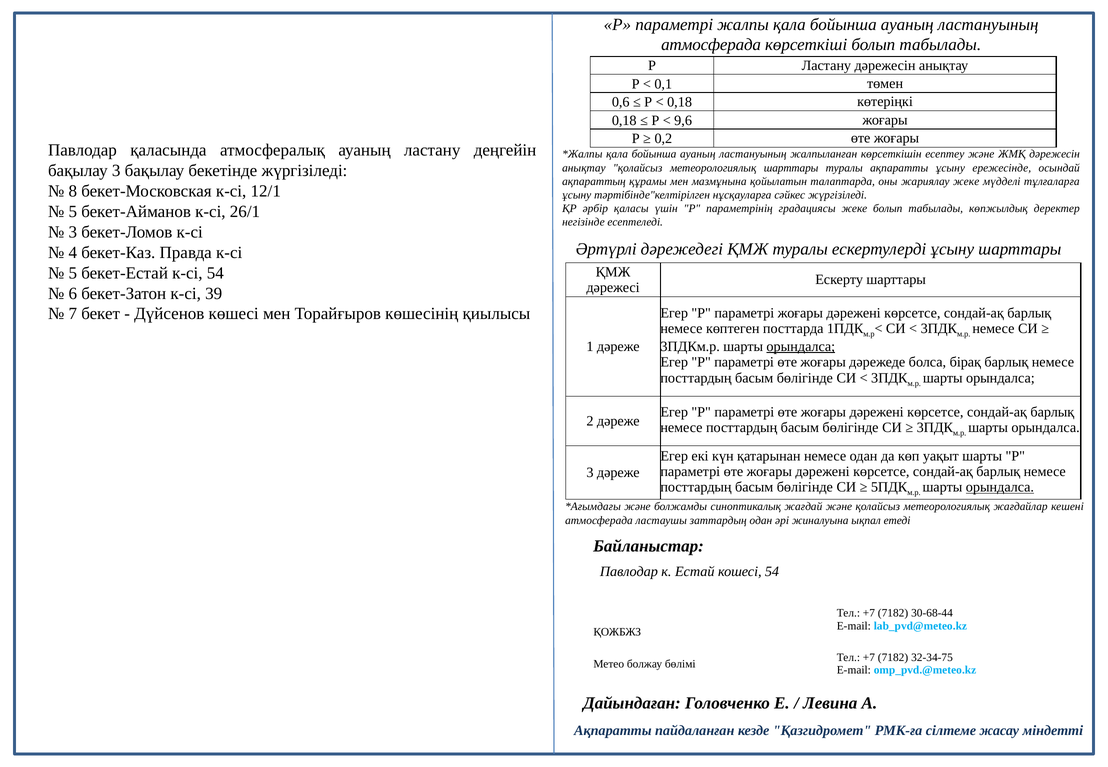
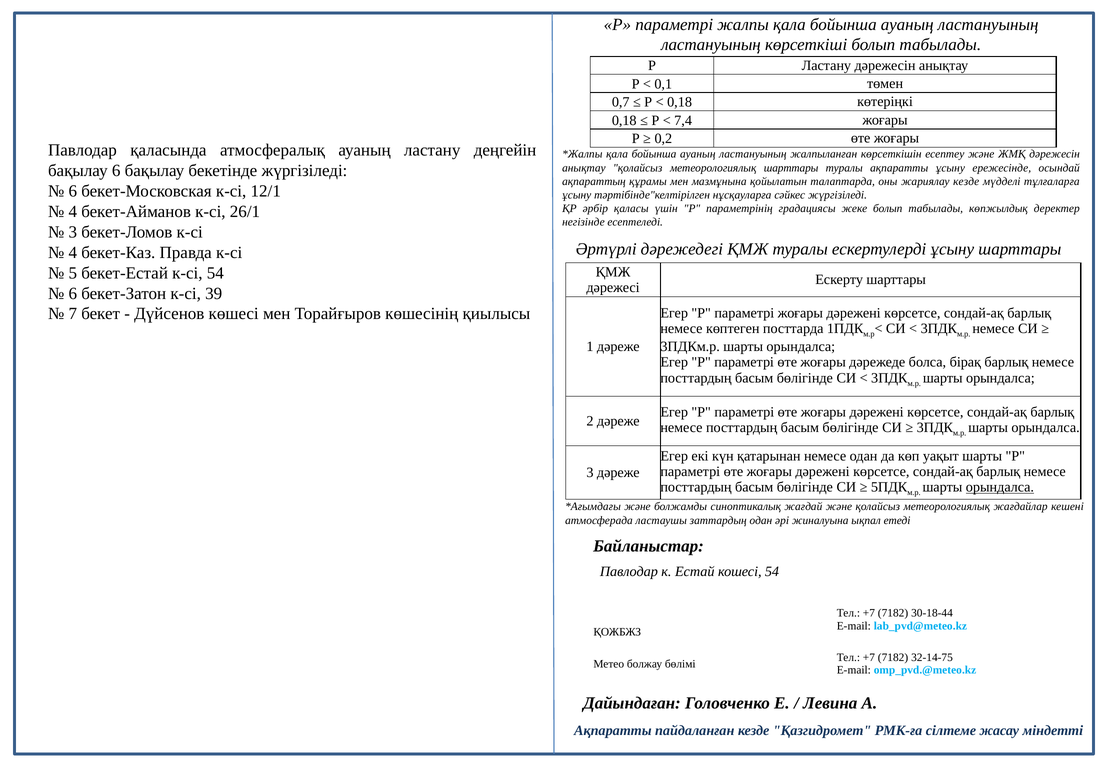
атмосферада at (711, 45): атмосферада -> ластануының
0,6: 0,6 -> 0,7
9,6: 9,6 -> 7,4
бақылау 3: 3 -> 6
жариялау жеке: жеке -> кезде
8 at (73, 191): 8 -> 6
5 at (73, 212): 5 -> 4
орындалса at (801, 347) underline: present -> none
30-68-44: 30-68-44 -> 30-18-44
32-34-75: 32-34-75 -> 32-14-75
